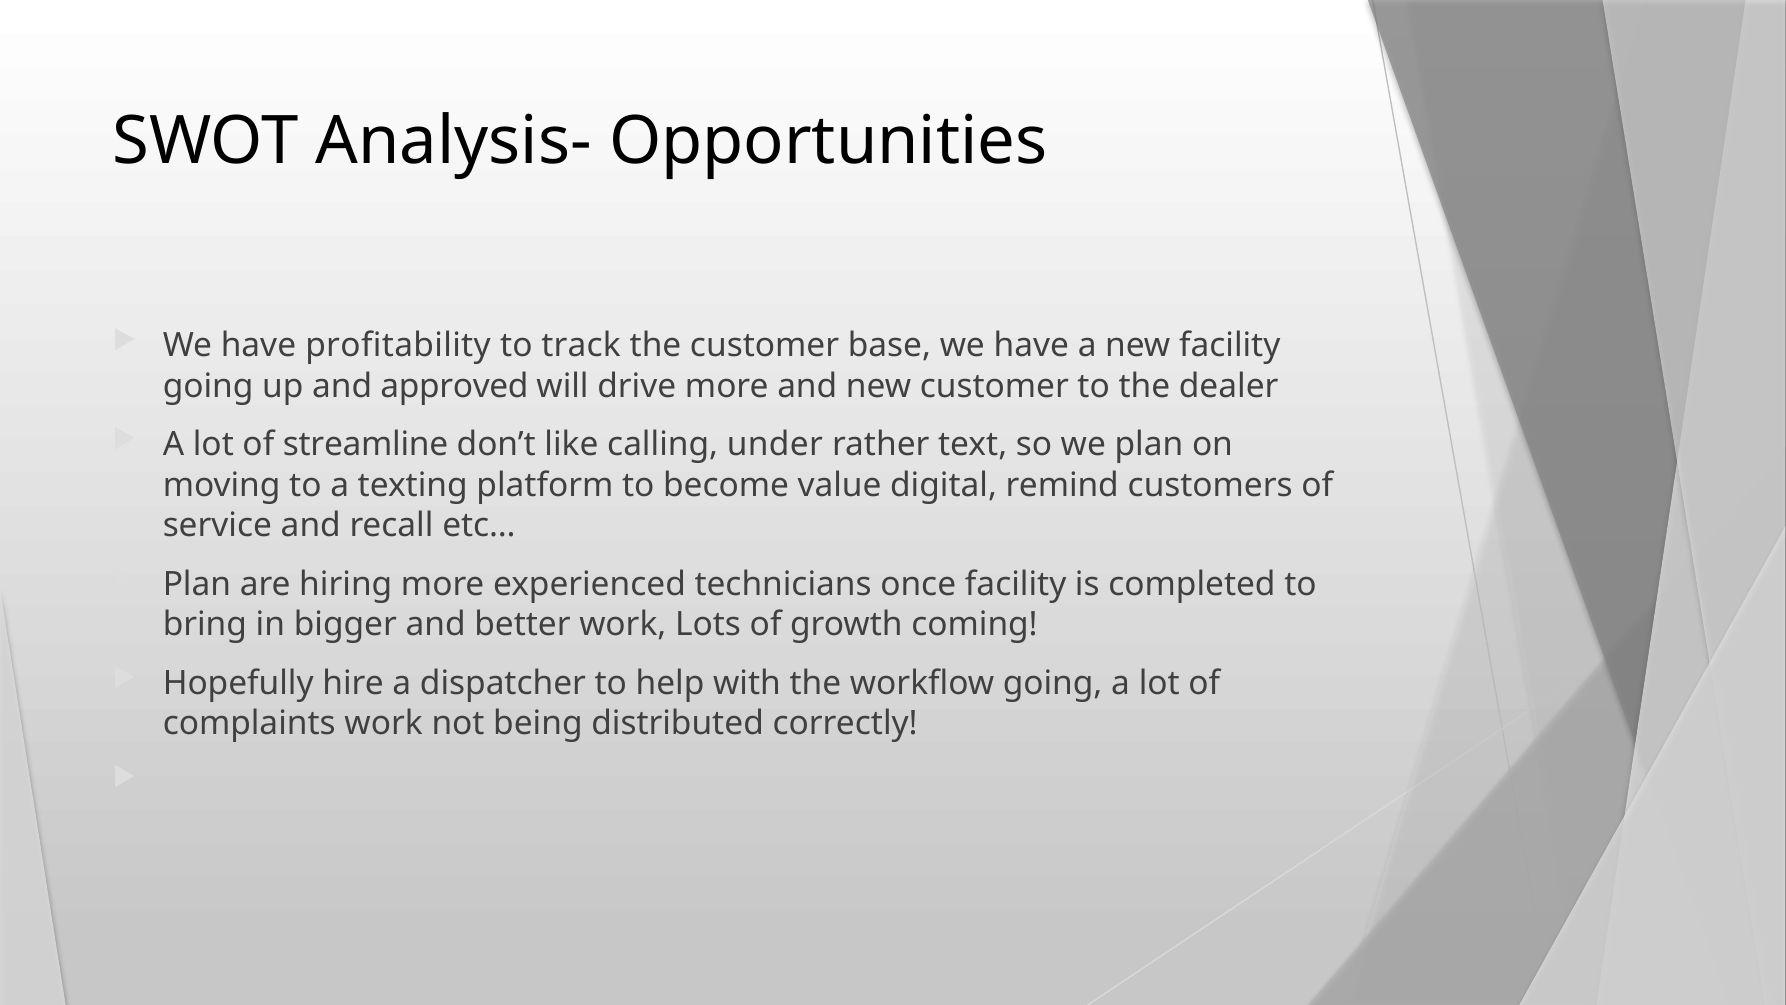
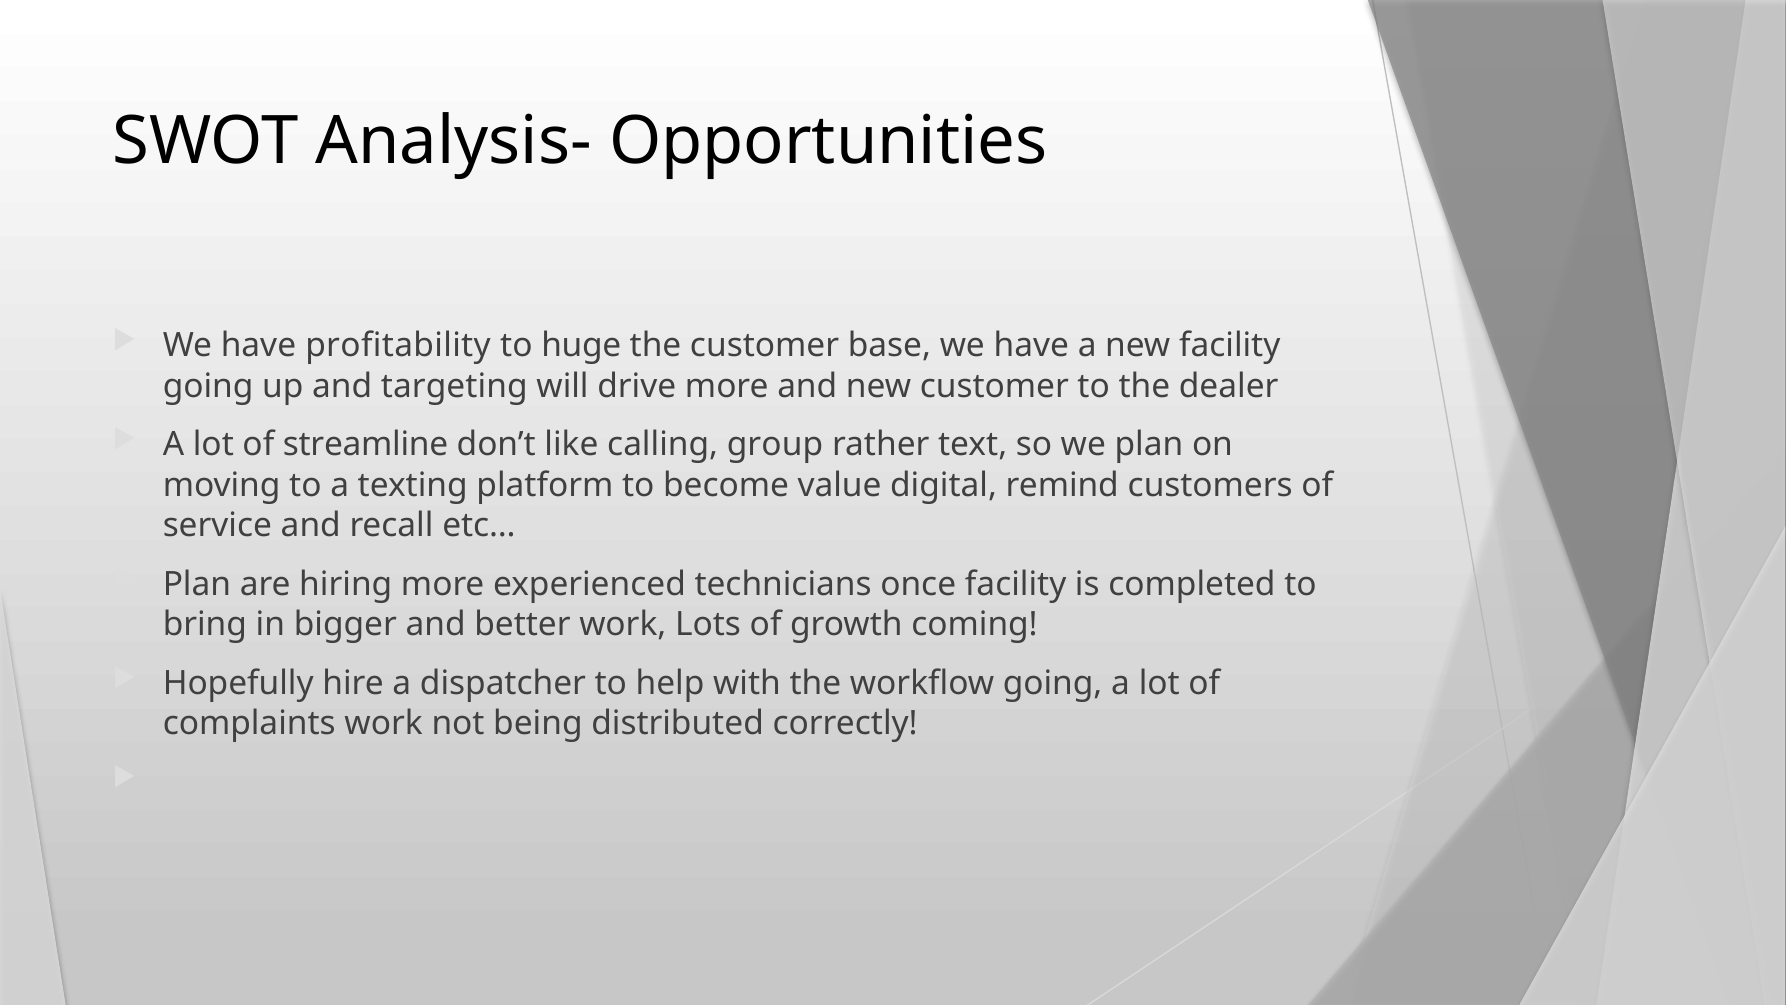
track: track -> huge
approved: approved -> targeting
under: under -> group
